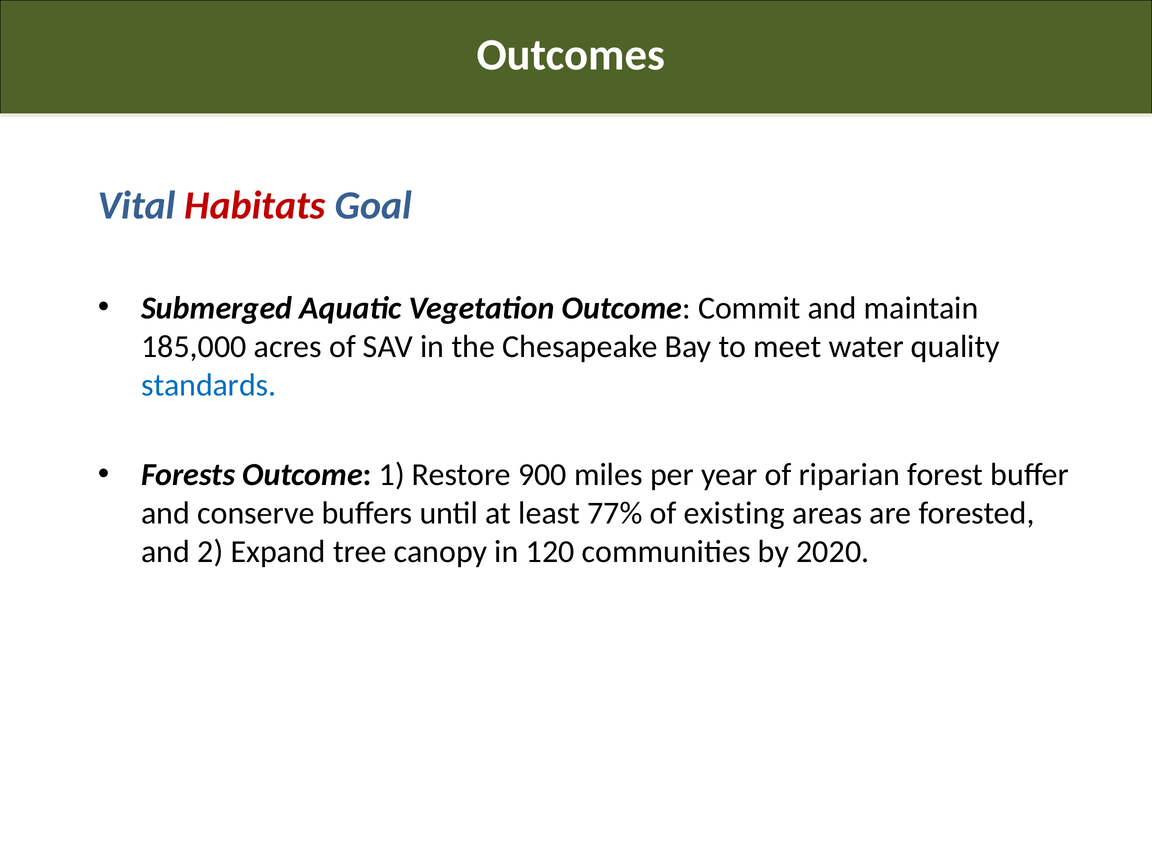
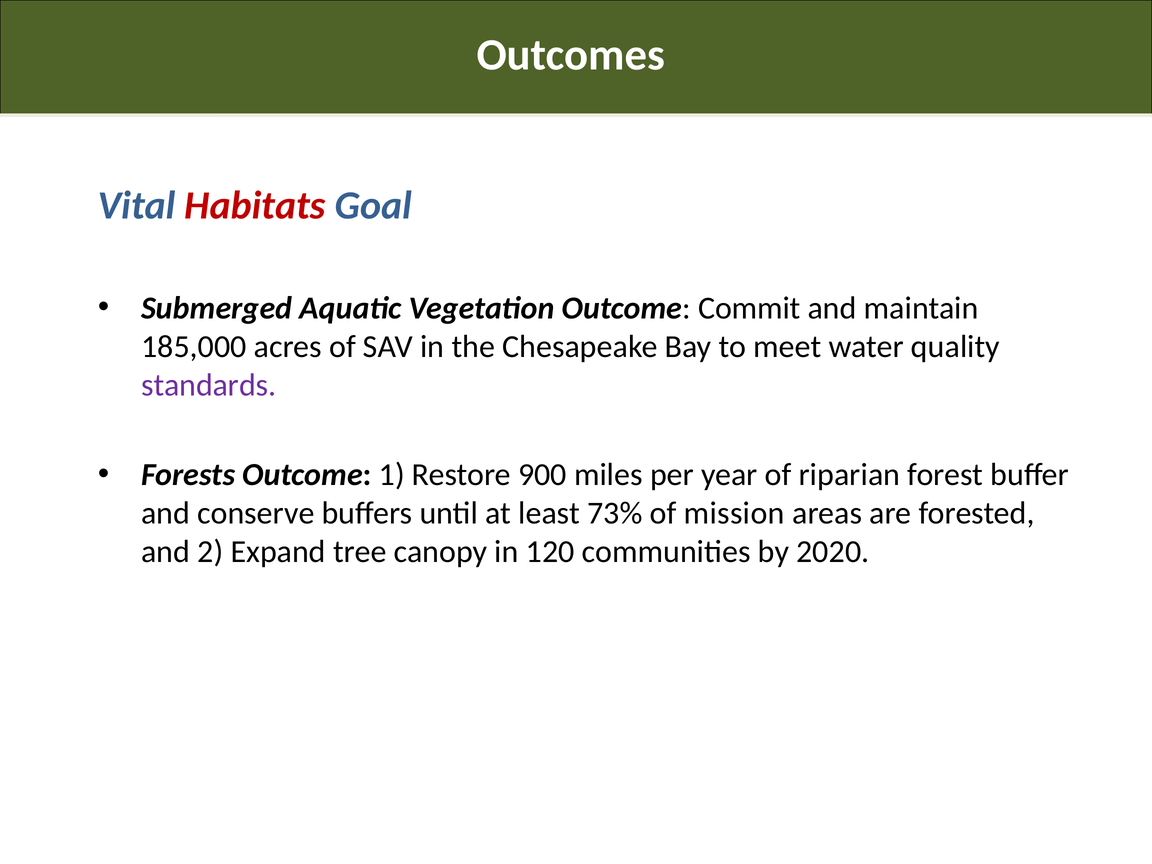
standards colour: blue -> purple
77%: 77% -> 73%
existing: existing -> mission
